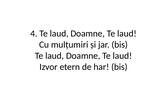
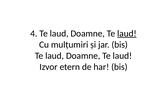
laud at (127, 33) underline: none -> present
